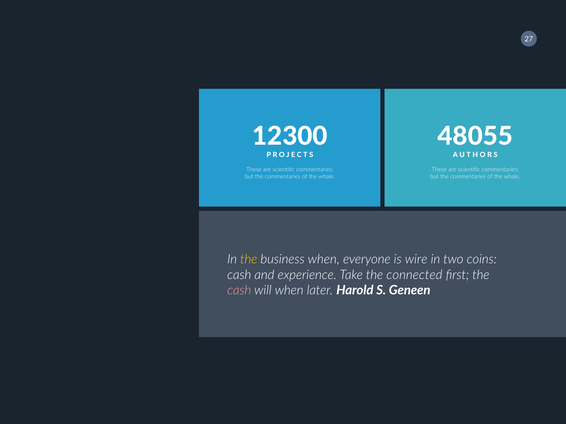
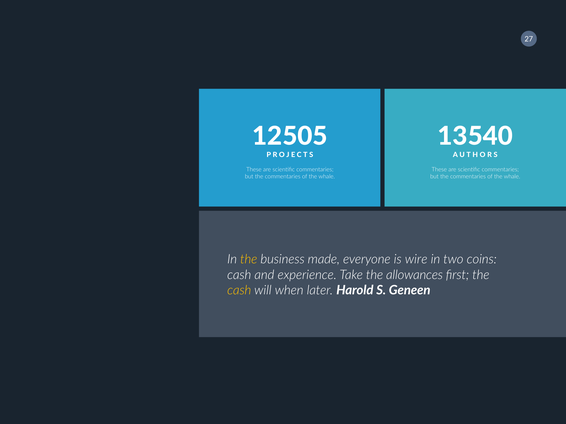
12300: 12300 -> 12505
48055: 48055 -> 13540
business when: when -> made
connected: connected -> allowances
cash at (239, 291) colour: pink -> yellow
